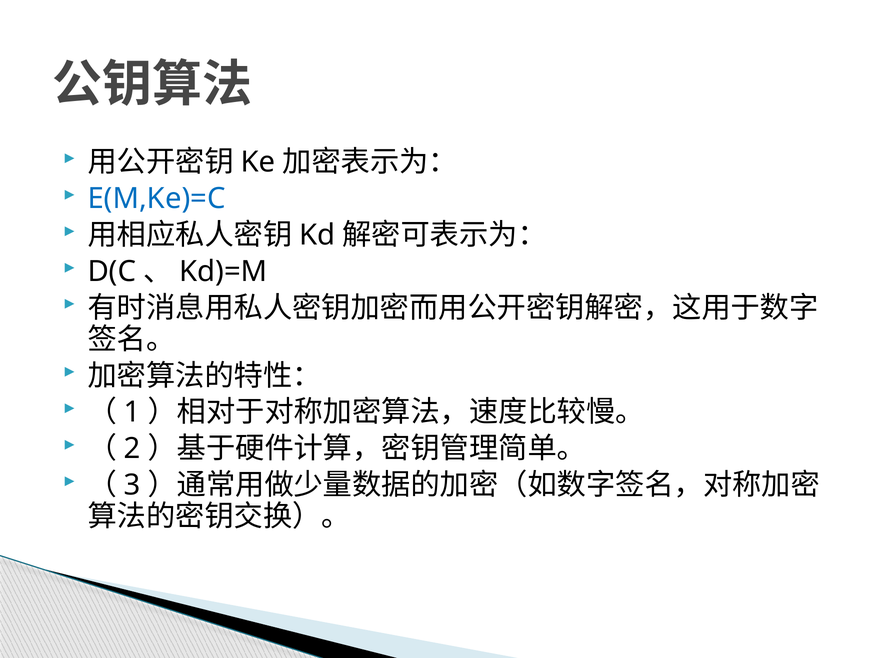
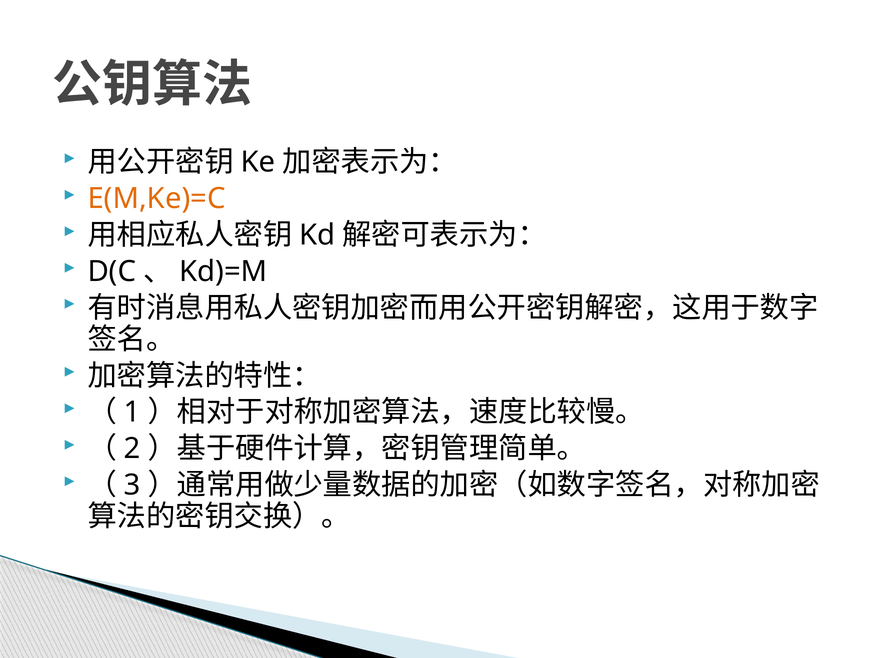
E(M,Ke)=C colour: blue -> orange
